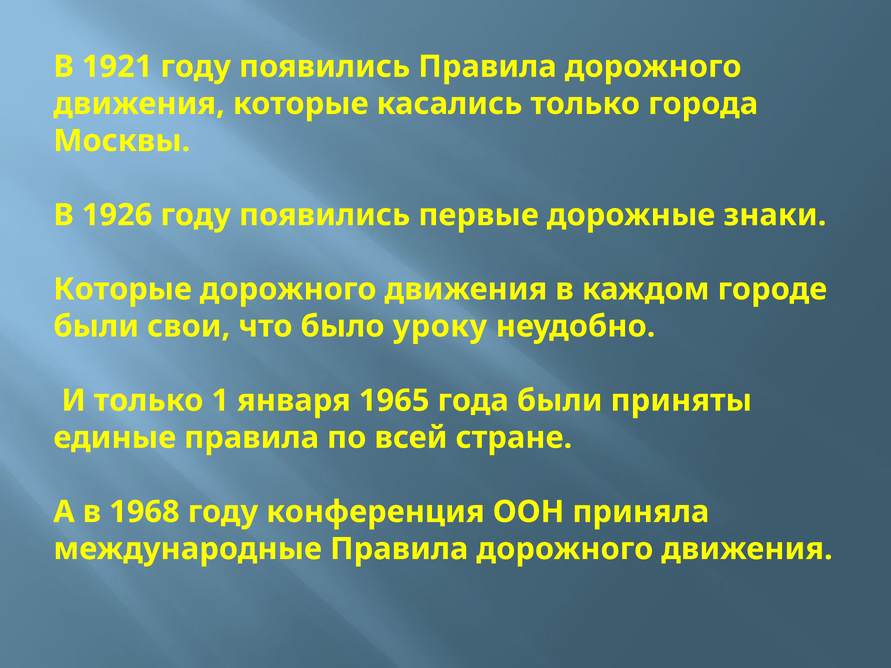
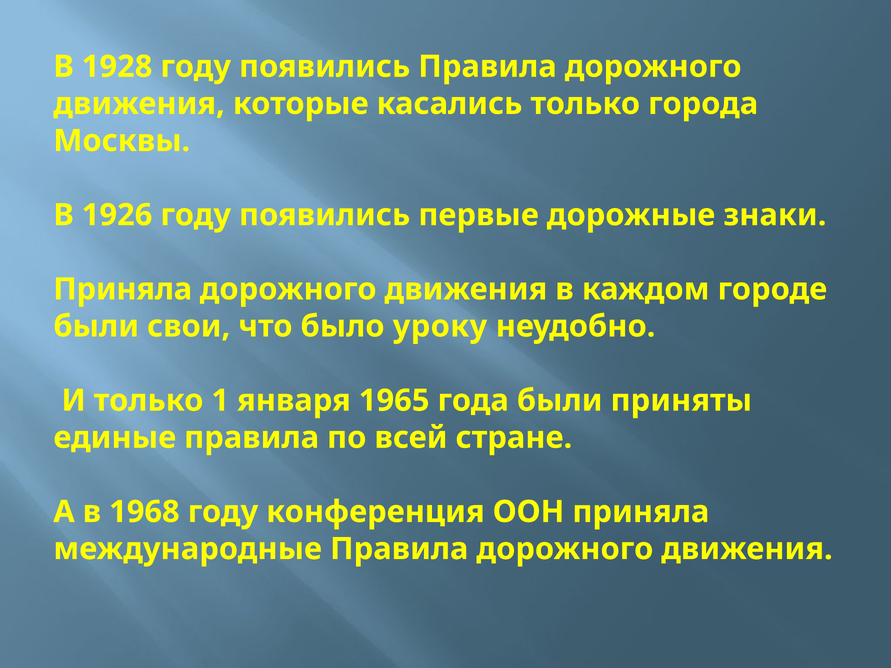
1921: 1921 -> 1928
Которые at (123, 289): Которые -> Приняла
